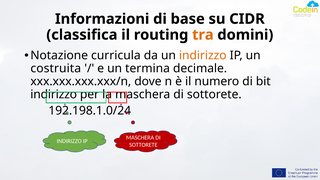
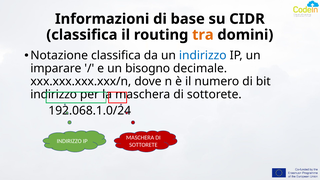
Notazione curricula: curricula -> classifica
indirizzo at (203, 56) colour: orange -> blue
costruita: costruita -> imparare
termina: termina -> bisogno
192.198.1.0/24: 192.198.1.0/24 -> 192.068.1.0/24
